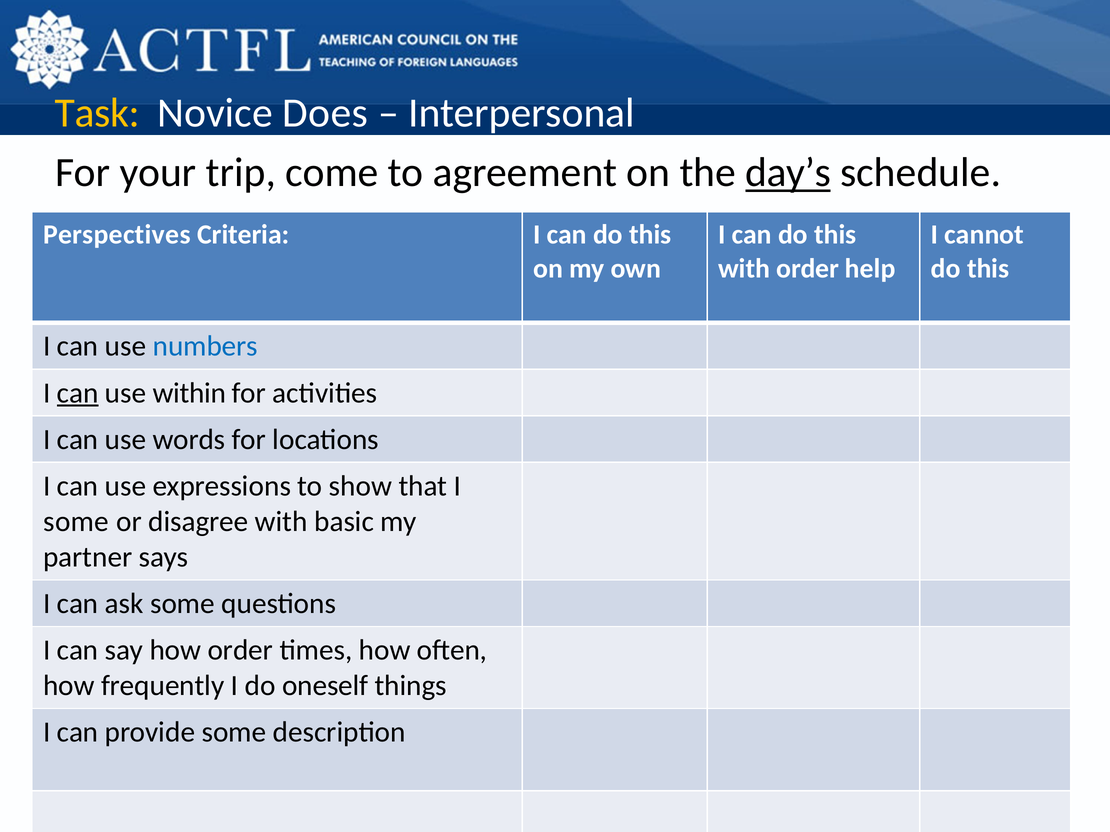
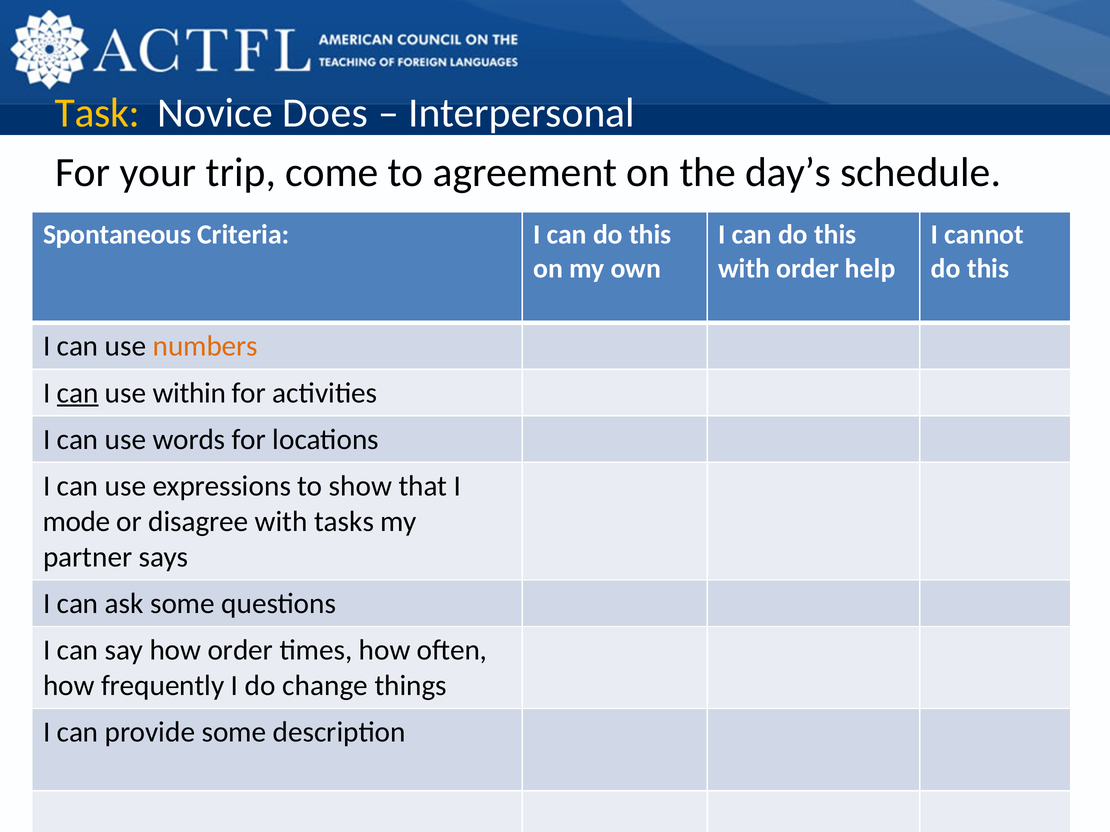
day’s underline: present -> none
Perspectives: Perspectives -> Spontaneous
numbers colour: blue -> orange
some at (76, 522): some -> mode
basic: basic -> tasks
oneself: oneself -> change
